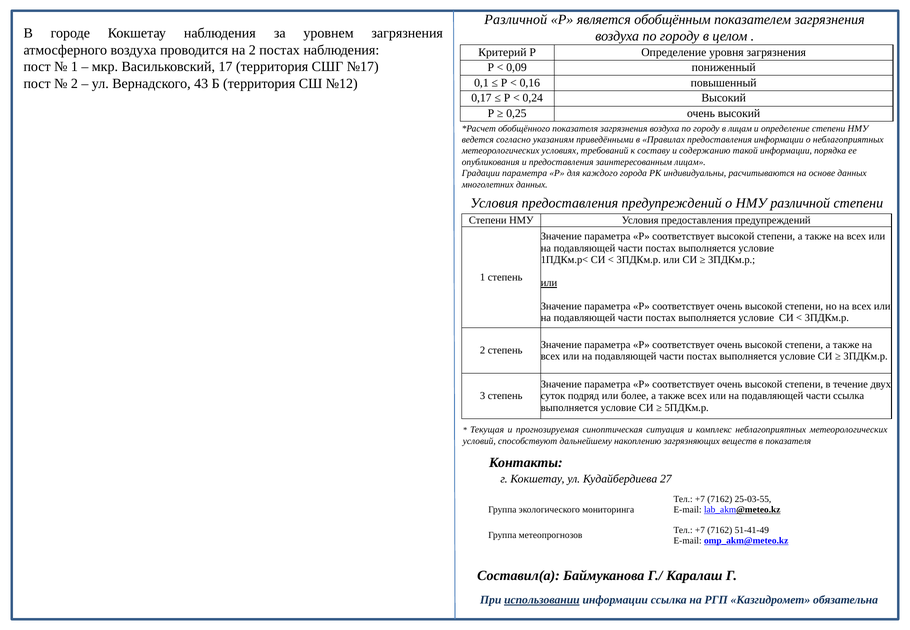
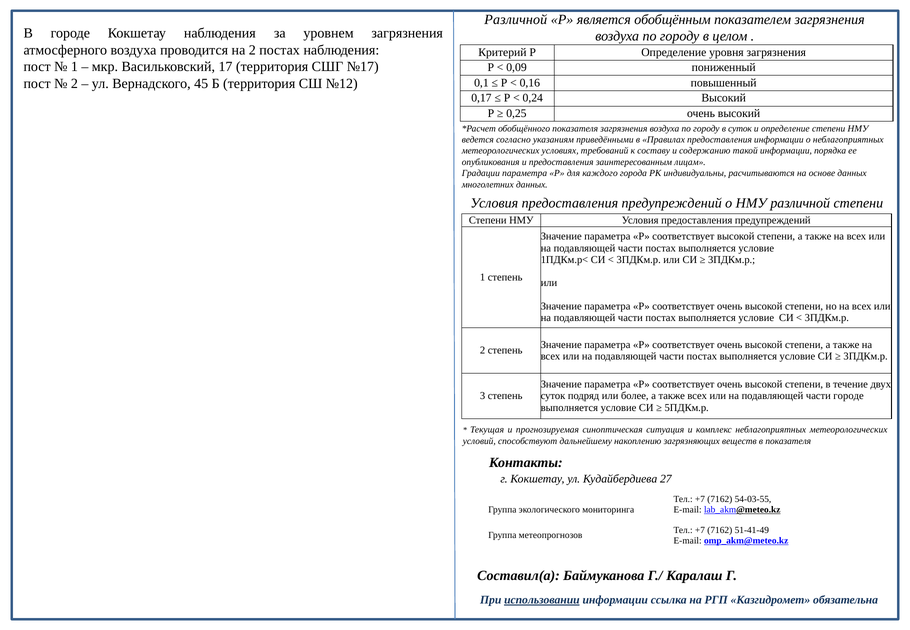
43: 43 -> 45
в лицам: лицам -> суток
или at (549, 283) underline: present -> none
части ссылка: ссылка -> городе
25-03-55: 25-03-55 -> 54-03-55
